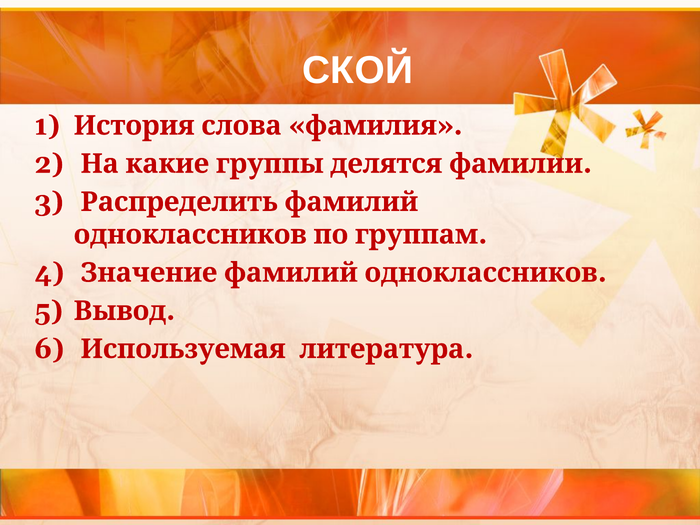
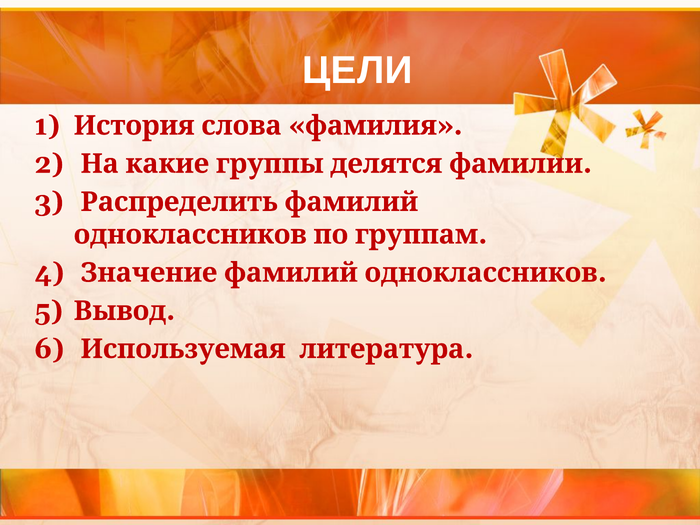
СКОЙ: СКОЙ -> ЦЕЛИ
